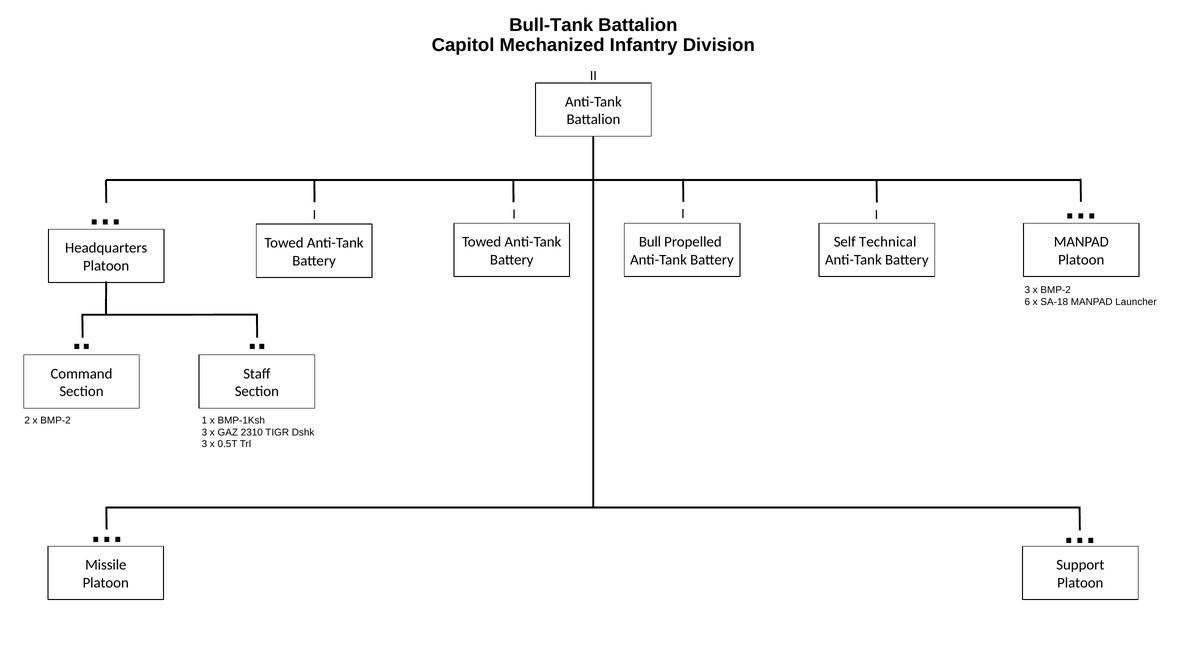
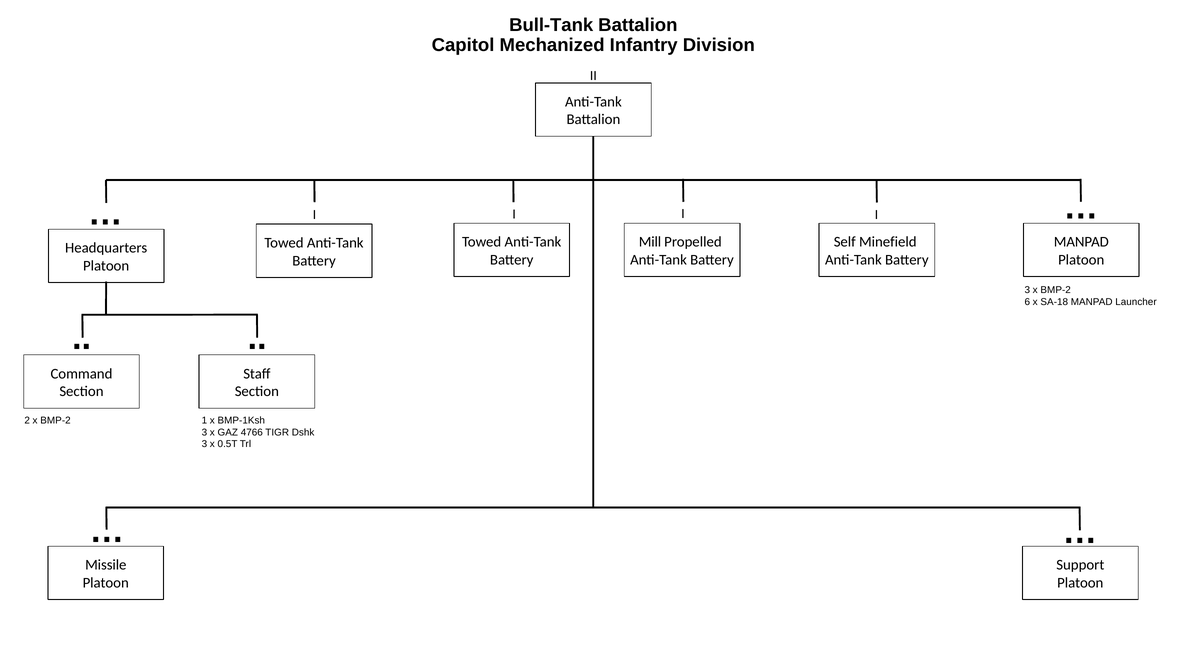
Bull: Bull -> Mill
Technical: Technical -> Minefield
2310: 2310 -> 4766
